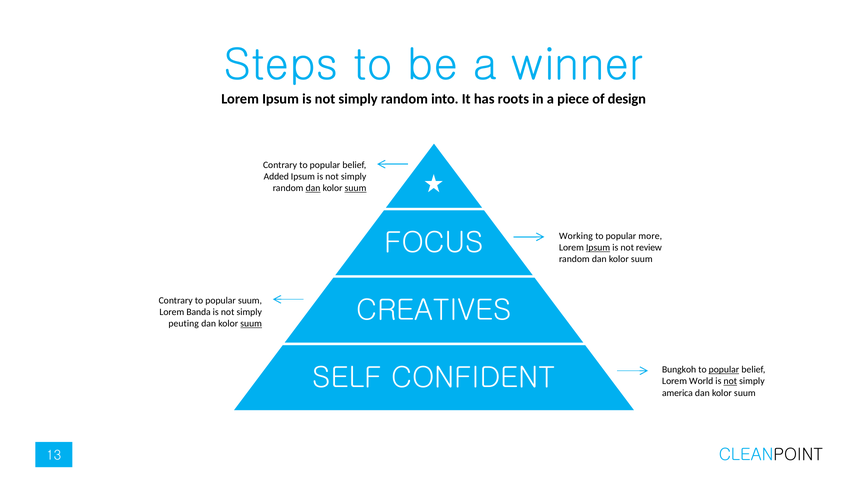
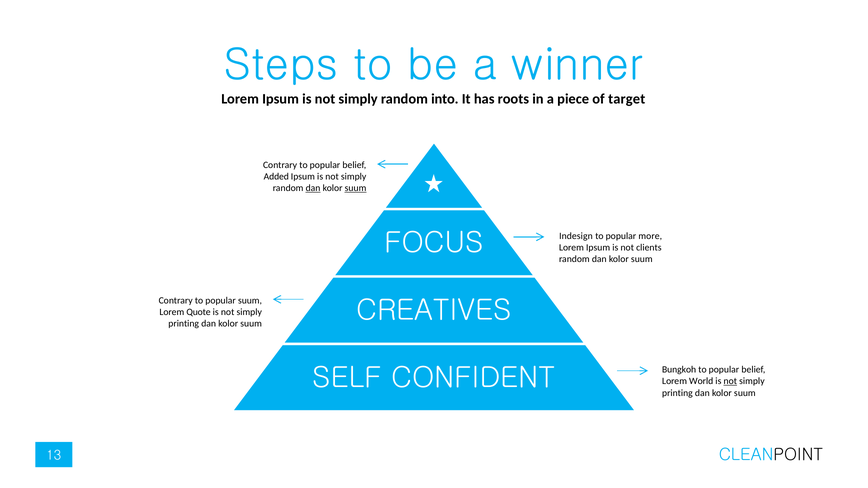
design: design -> target
Working: Working -> Indesign
Ipsum at (598, 248) underline: present -> none
review: review -> clients
Banda: Banda -> Quote
peuting at (184, 324): peuting -> printing
suum at (251, 324) underline: present -> none
popular at (724, 370) underline: present -> none
america at (677, 393): america -> printing
